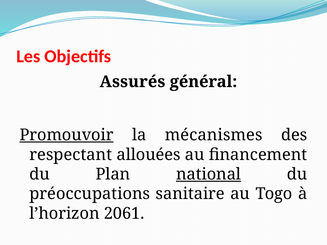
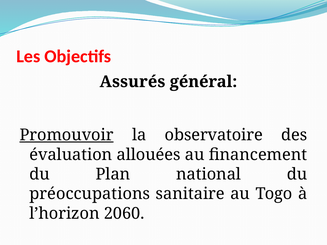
mécanismes: mécanismes -> observatoire
respectant: respectant -> évaluation
national underline: present -> none
2061: 2061 -> 2060
